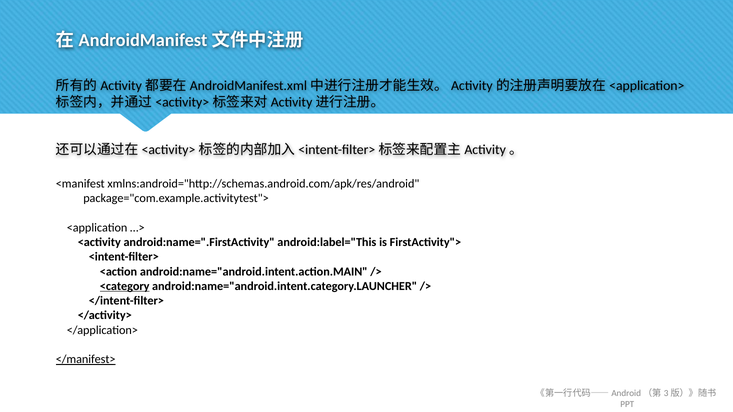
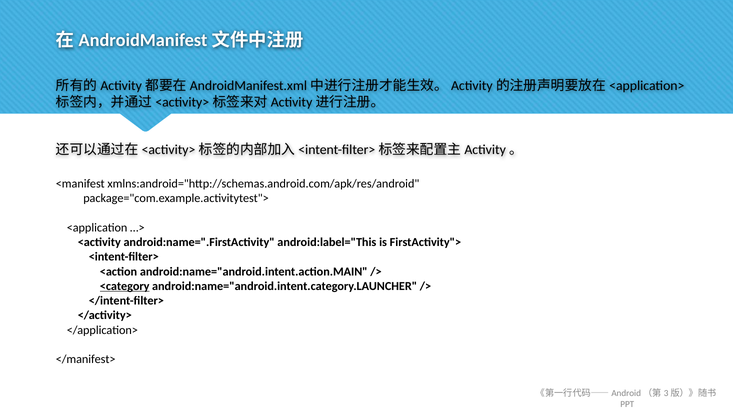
</manifest> underline: present -> none
